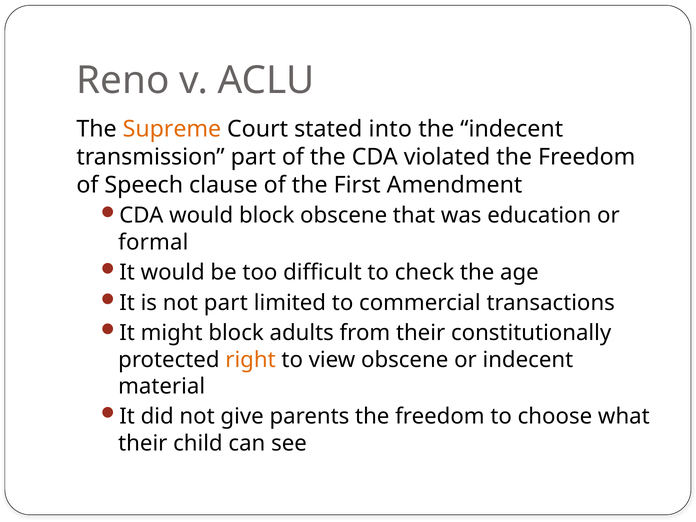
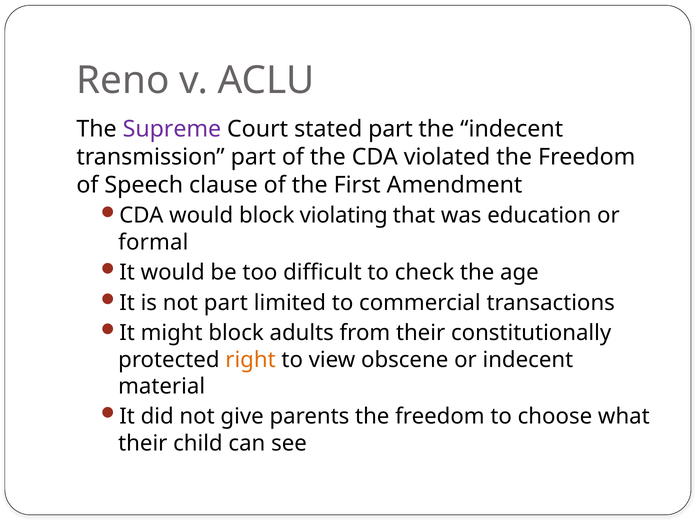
Supreme colour: orange -> purple
stated into: into -> part
block obscene: obscene -> violating
